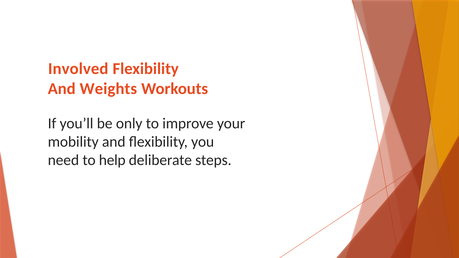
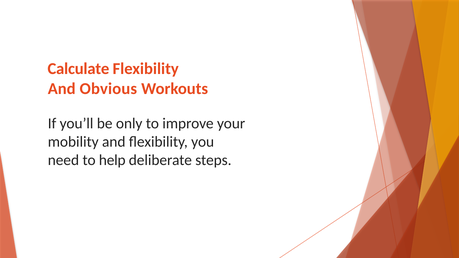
Involved: Involved -> Calculate
Weights: Weights -> Obvious
